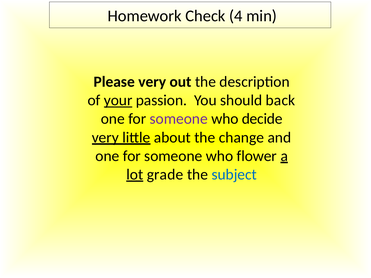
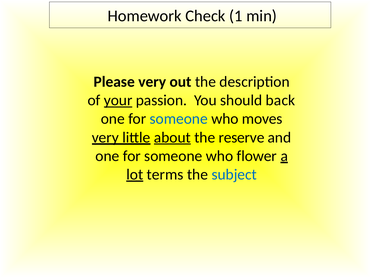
4: 4 -> 1
someone at (179, 119) colour: purple -> blue
decide: decide -> moves
about underline: none -> present
change: change -> reserve
grade: grade -> terms
